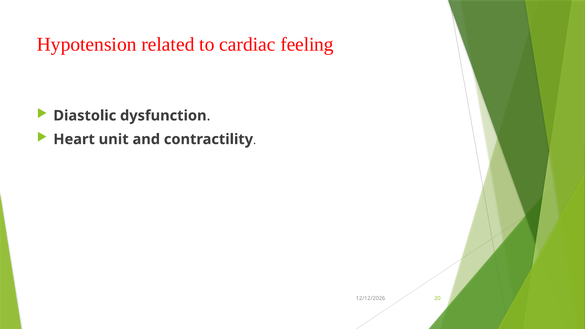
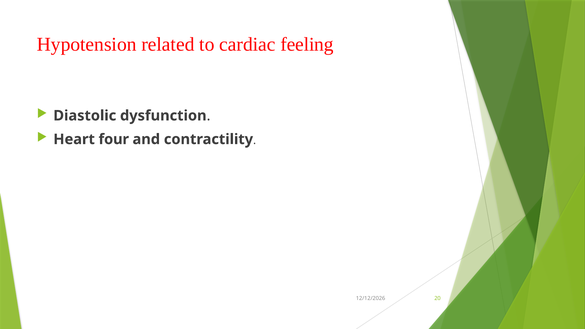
unit: unit -> four
